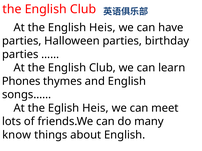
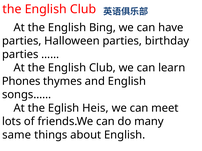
English Heis: Heis -> Bing
know: know -> same
